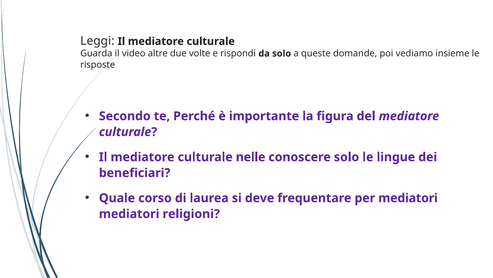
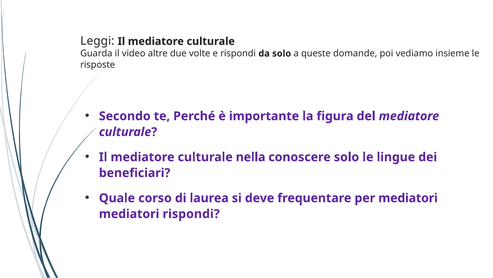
nelle: nelle -> nella
mediatori religioni: religioni -> rispondi
